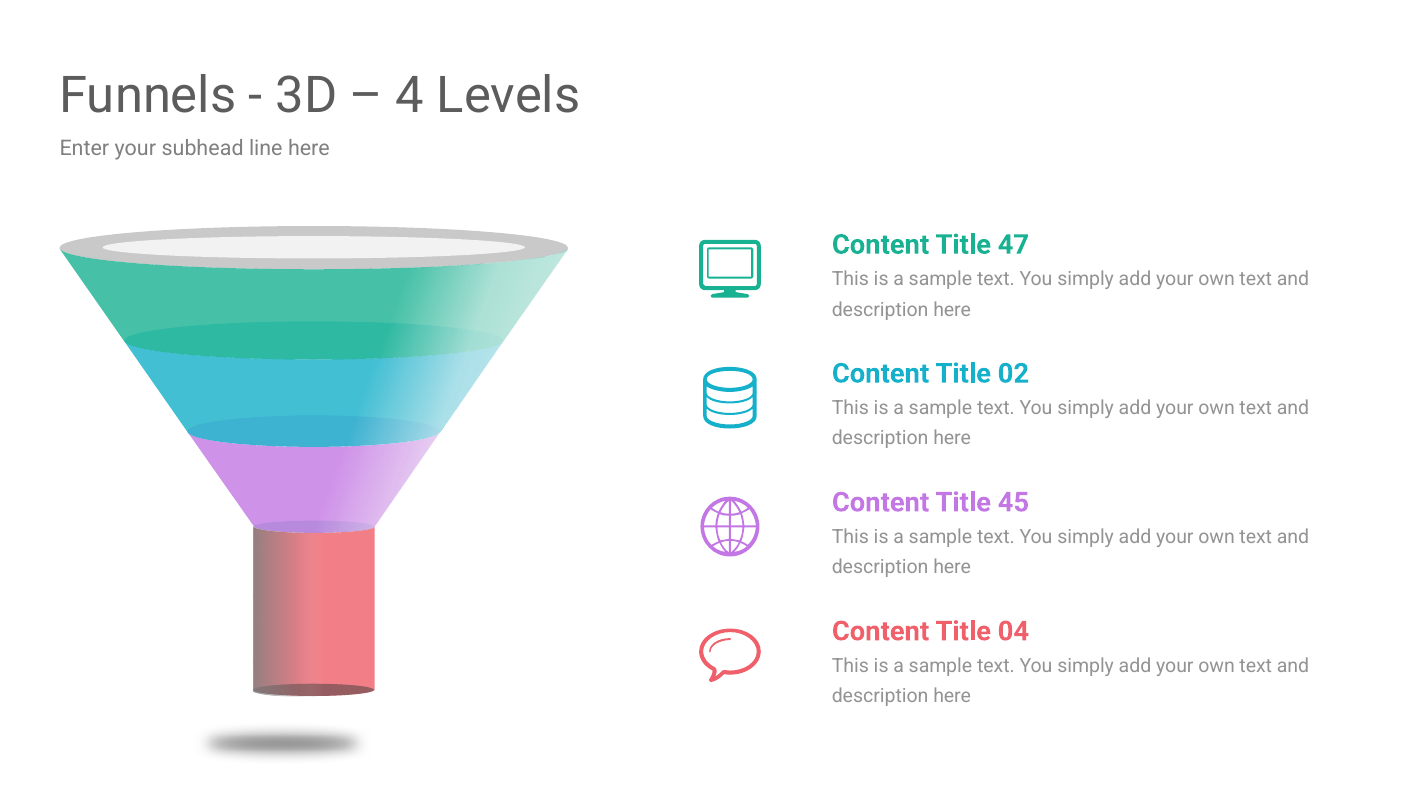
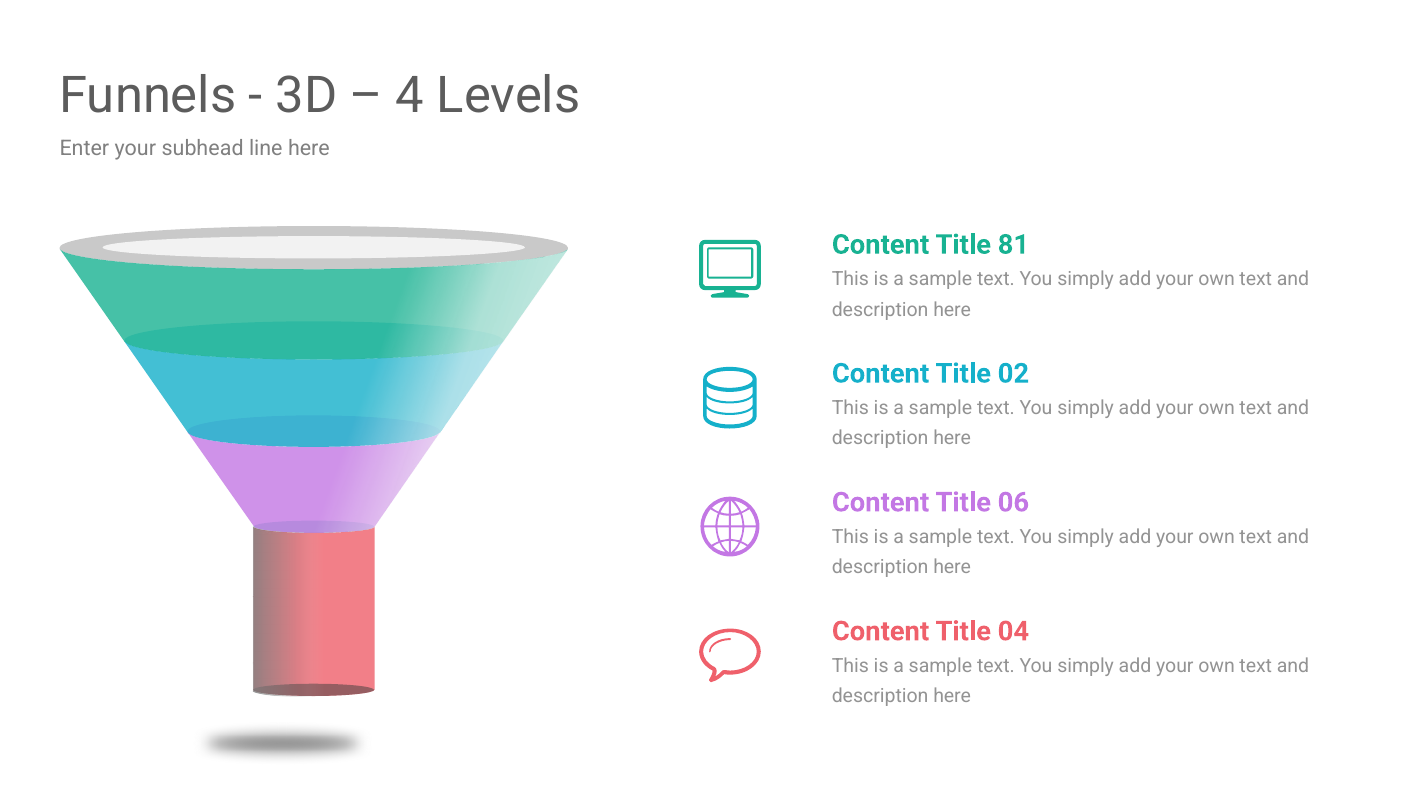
47: 47 -> 81
45: 45 -> 06
